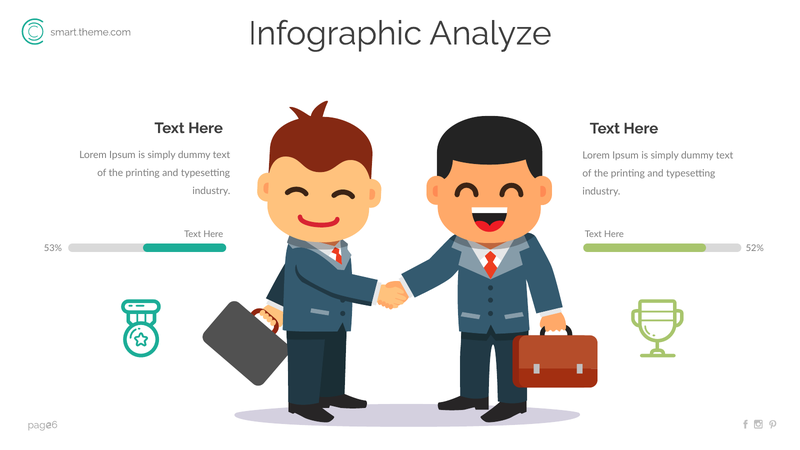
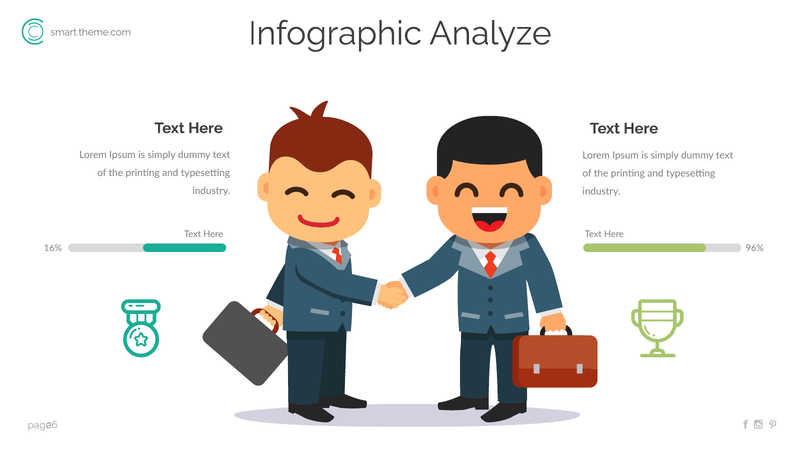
53%: 53% -> 16%
52%: 52% -> 96%
